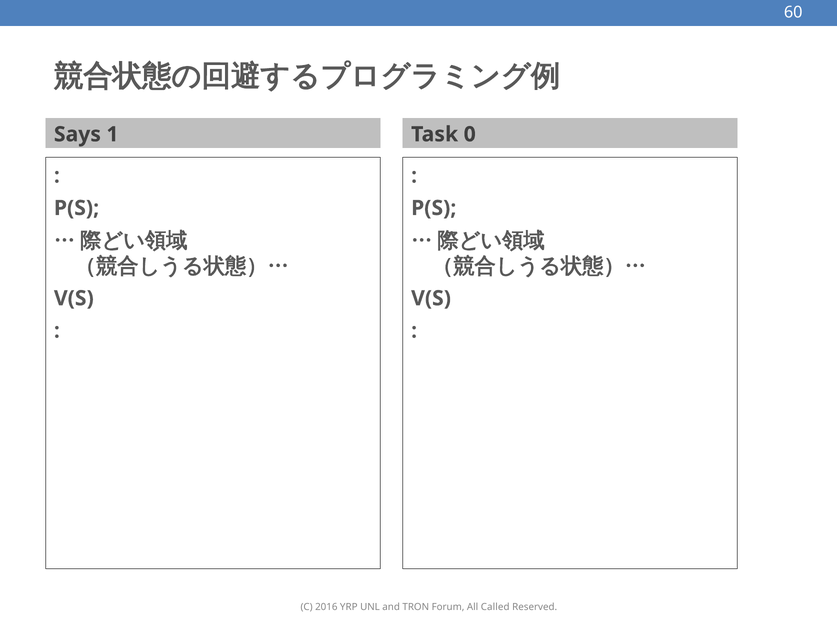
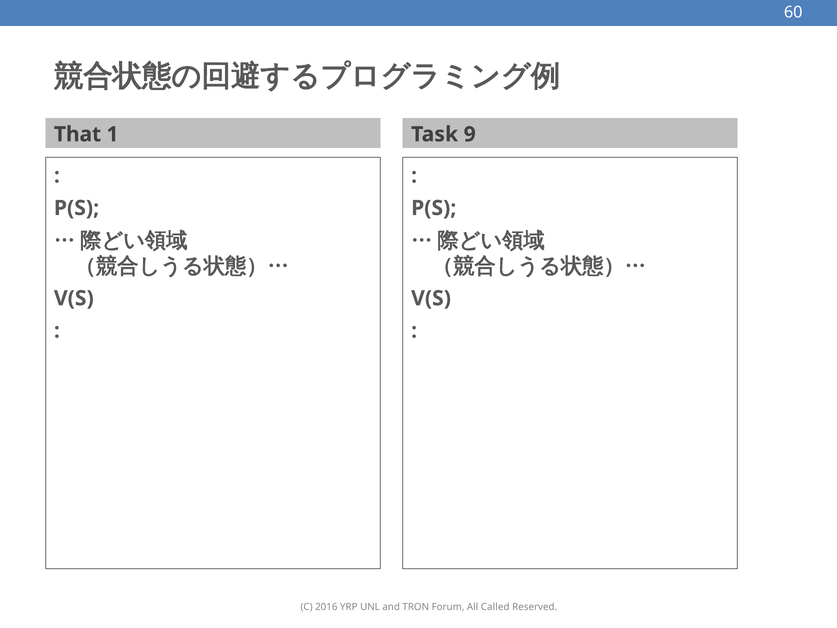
Says: Says -> That
0: 0 -> 9
